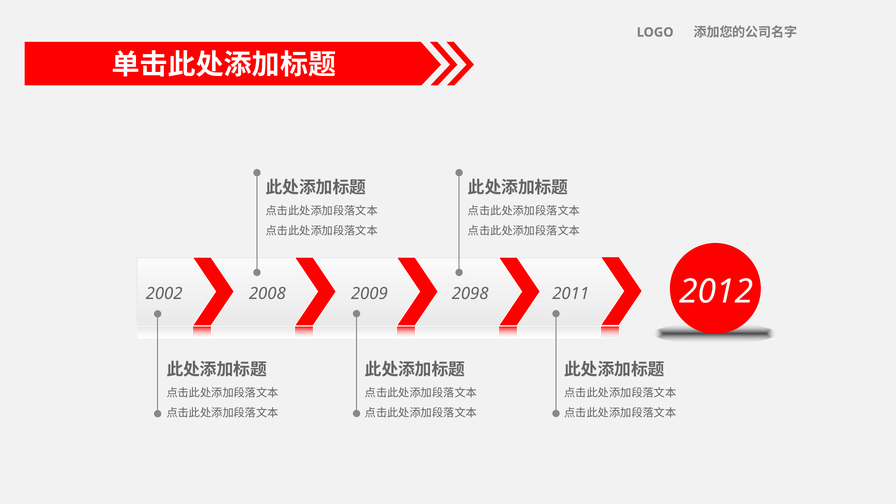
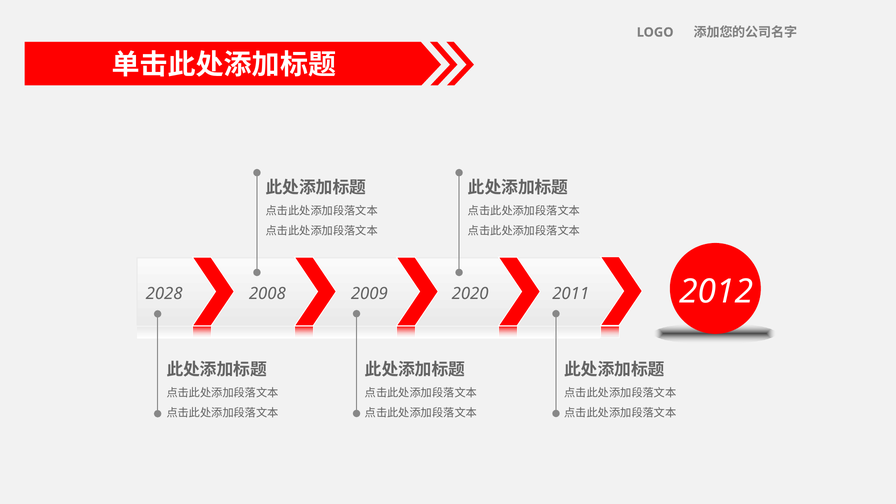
2002: 2002 -> 2028
2098: 2098 -> 2020
